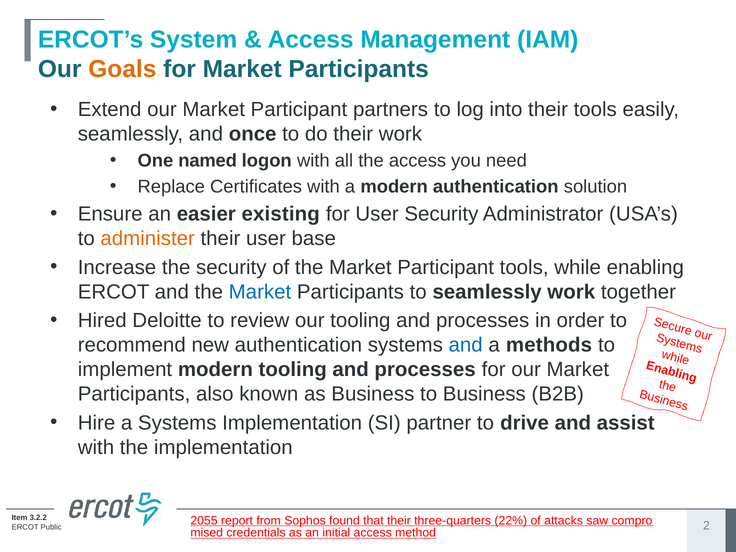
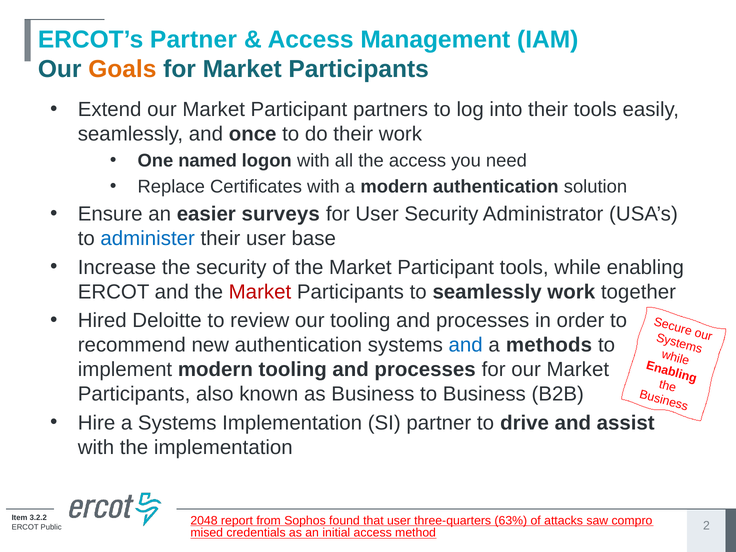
ERCOT’s System: System -> Partner
existing: existing -> surveys
administer colour: orange -> blue
Market at (260, 292) colour: blue -> red
2055: 2055 -> 2048
that their: their -> user
22%: 22% -> 63%
